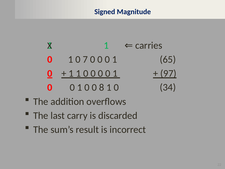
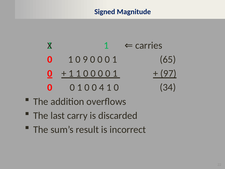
7: 7 -> 9
8: 8 -> 4
